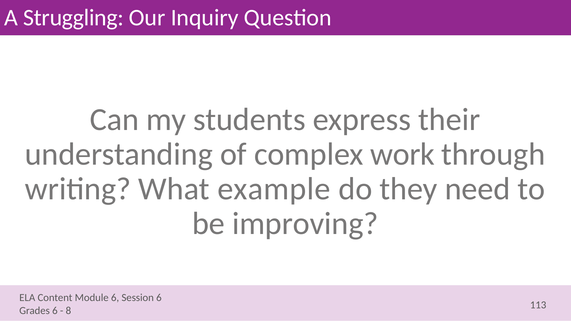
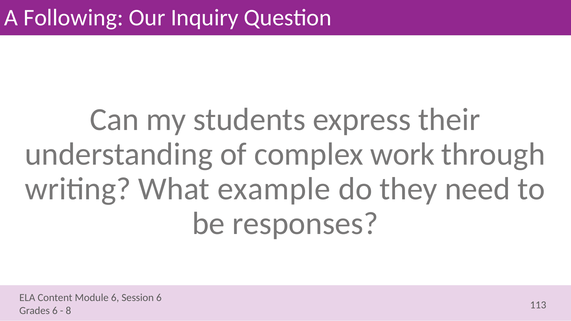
Struggling: Struggling -> Following
improving: improving -> responses
